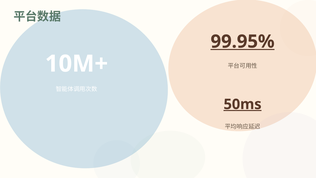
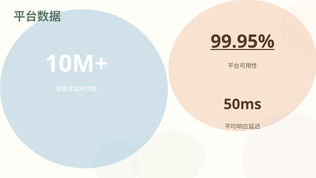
50ms underline: present -> none
